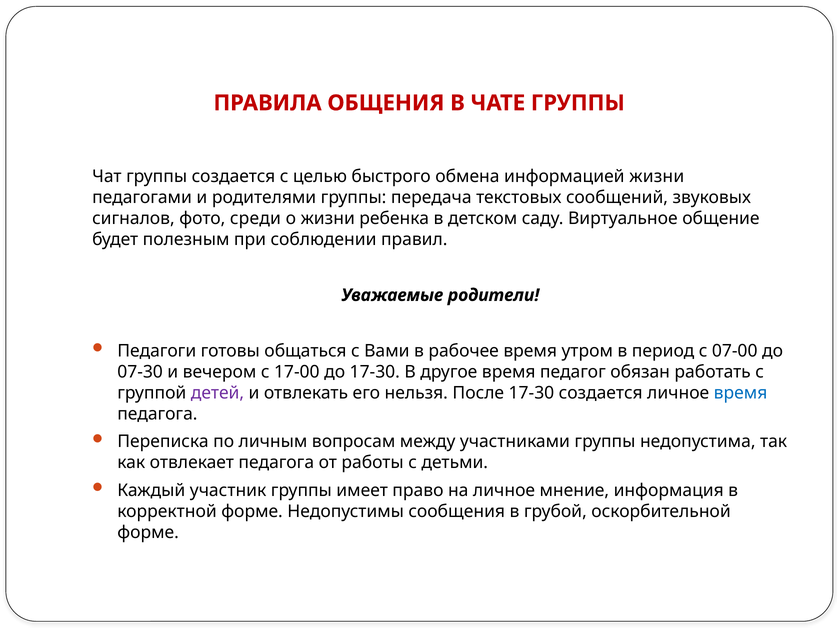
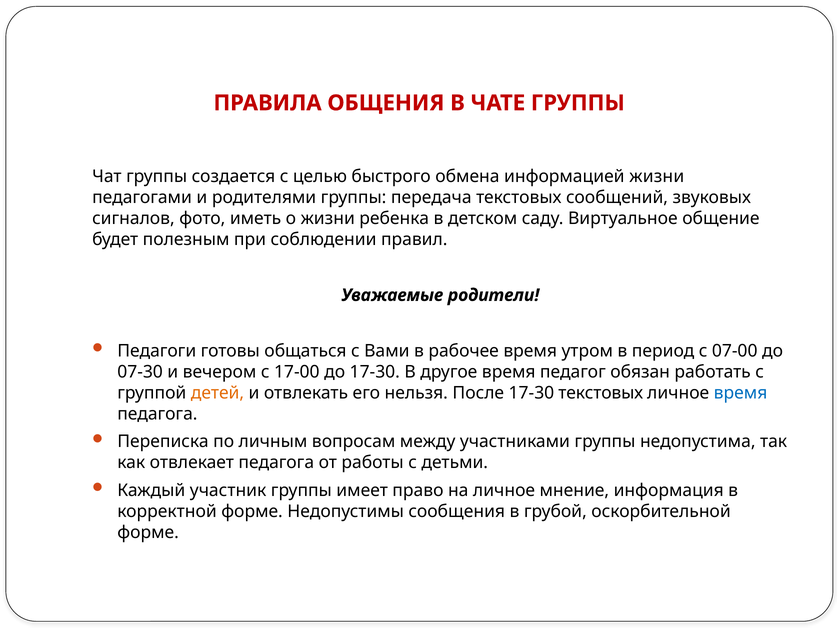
среди: среди -> иметь
детей colour: purple -> orange
17-30 создается: создается -> текстовых
